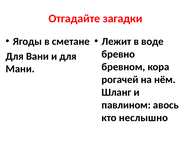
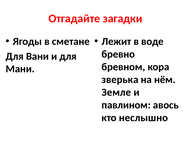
рогачей: рогачей -> зверька
Шланг: Шланг -> Земле
